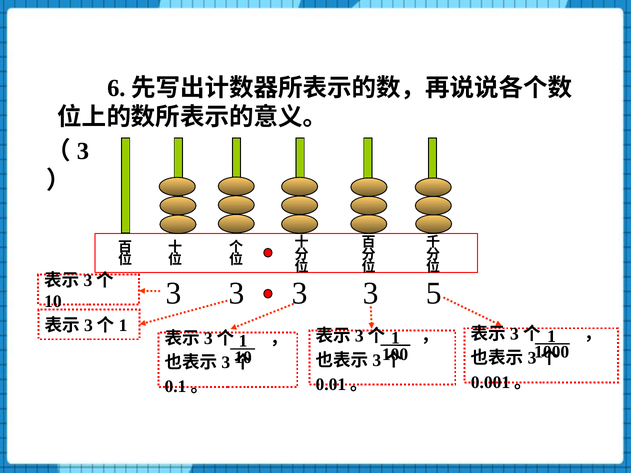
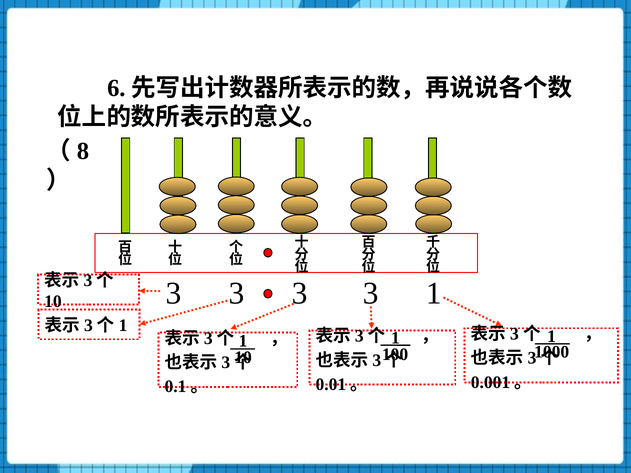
3 at (83, 151): 3 -> 8
3 5: 5 -> 1
